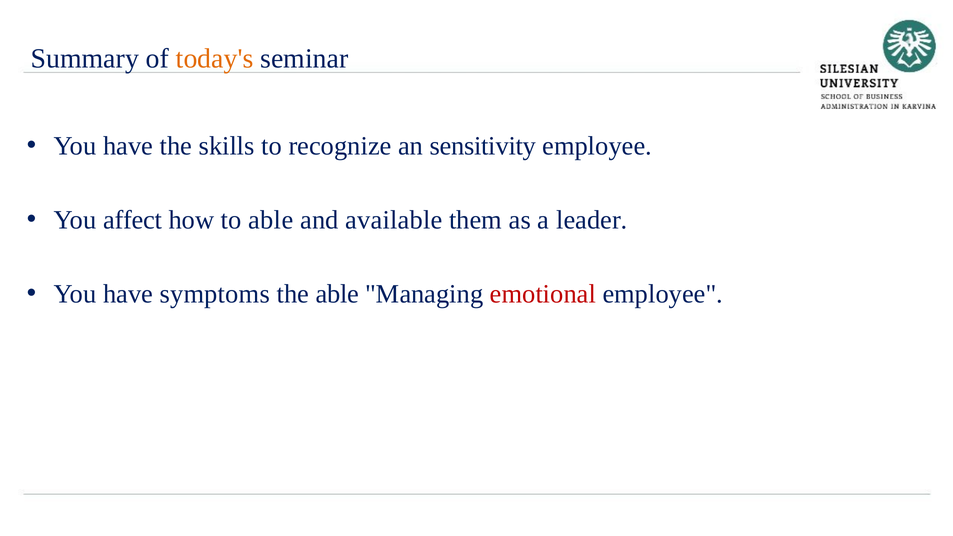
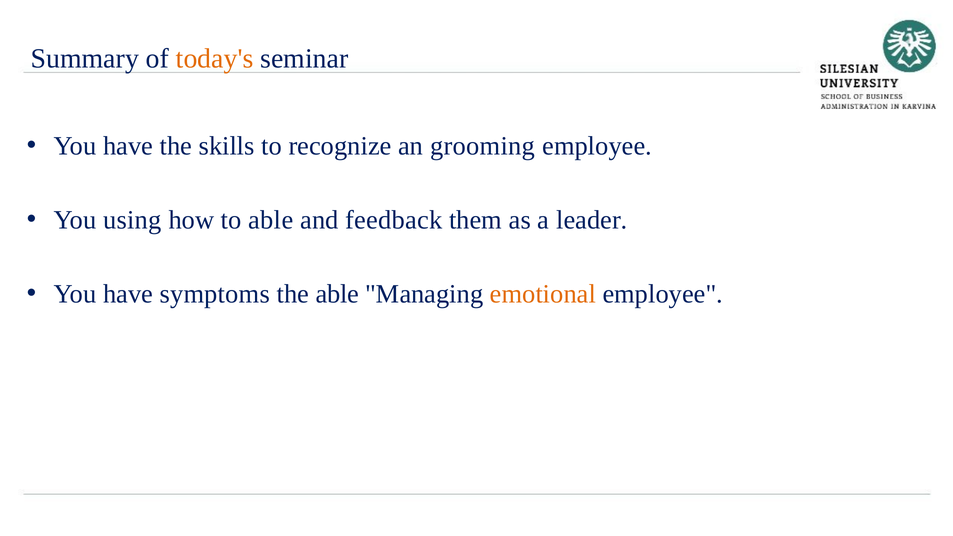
sensitivity: sensitivity -> grooming
affect: affect -> using
available: available -> feedback
emotional colour: red -> orange
